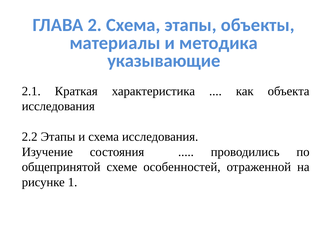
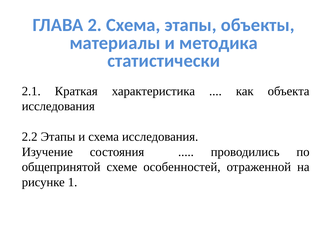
указывающие: указывающие -> статистически
